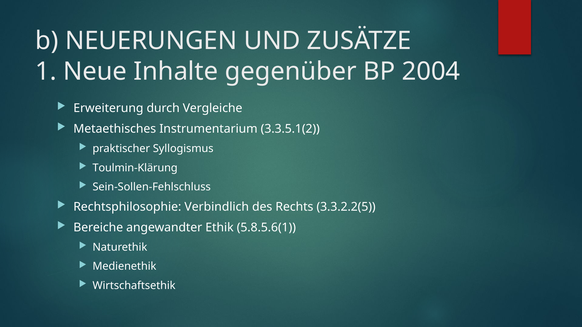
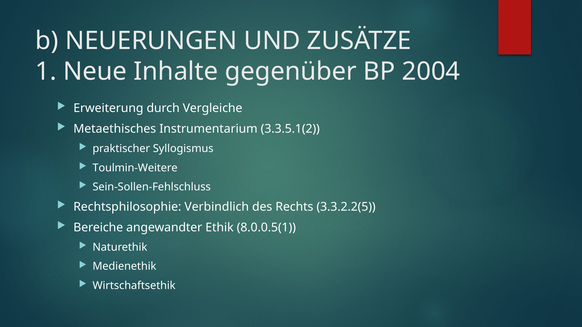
Toulmin-Klärung: Toulmin-Klärung -> Toulmin-Weitere
5.8.5.6(1: 5.8.5.6(1 -> 8.0.0.5(1
